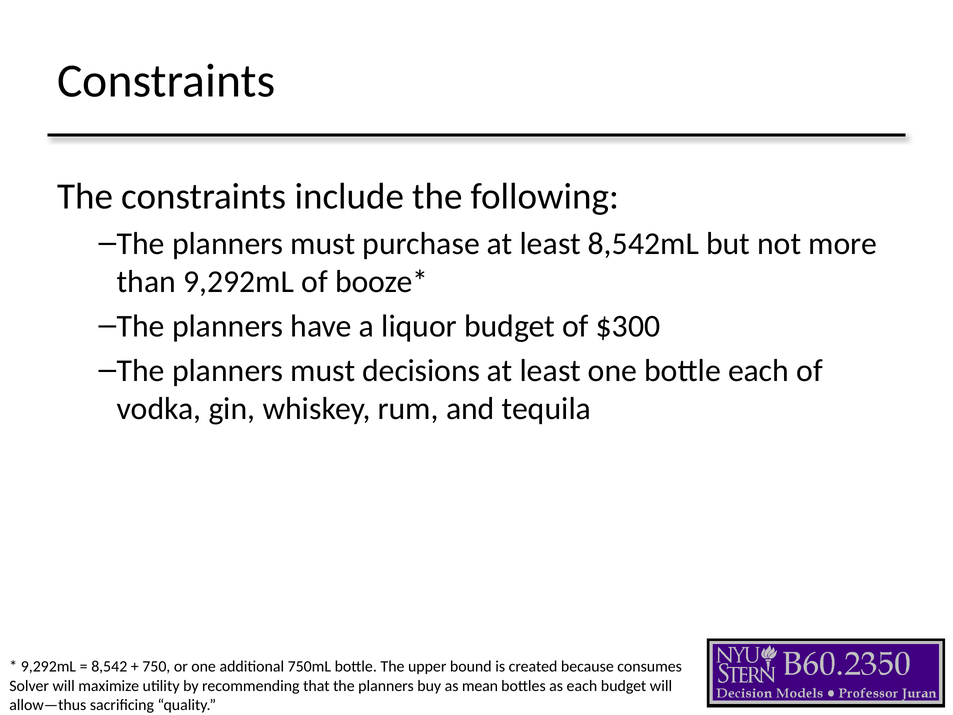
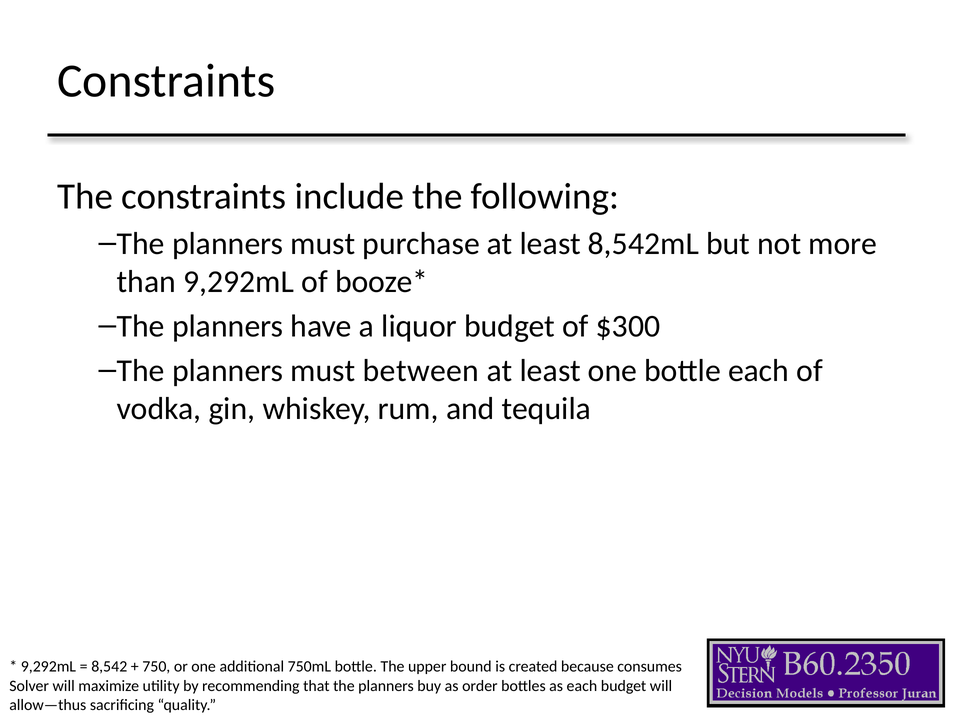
decisions: decisions -> between
mean: mean -> order
